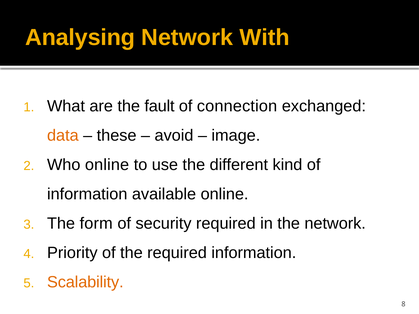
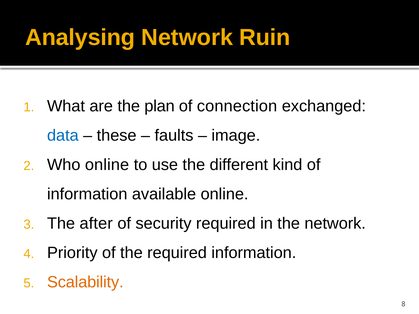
With: With -> Ruin
fault: fault -> plan
data colour: orange -> blue
avoid: avoid -> faults
form: form -> after
